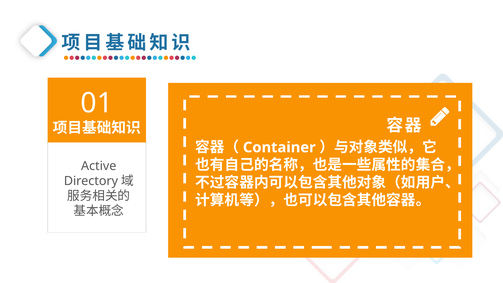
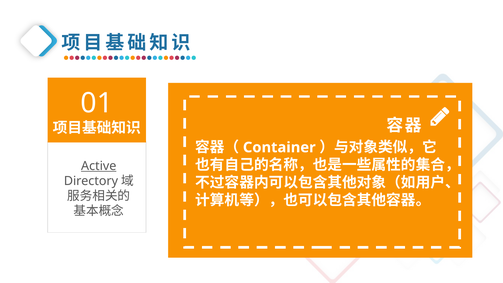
Active underline: none -> present
